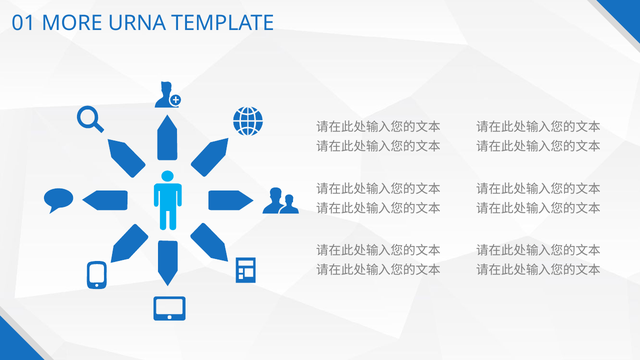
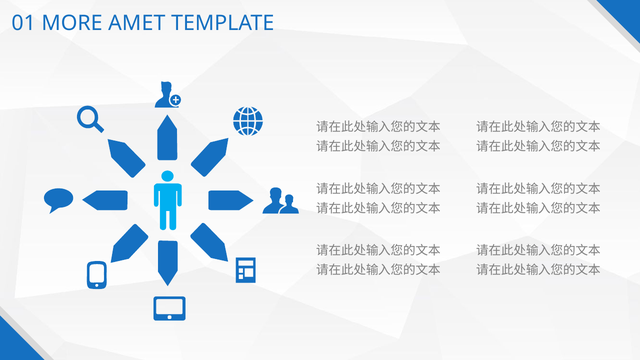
URNA: URNA -> AMET
